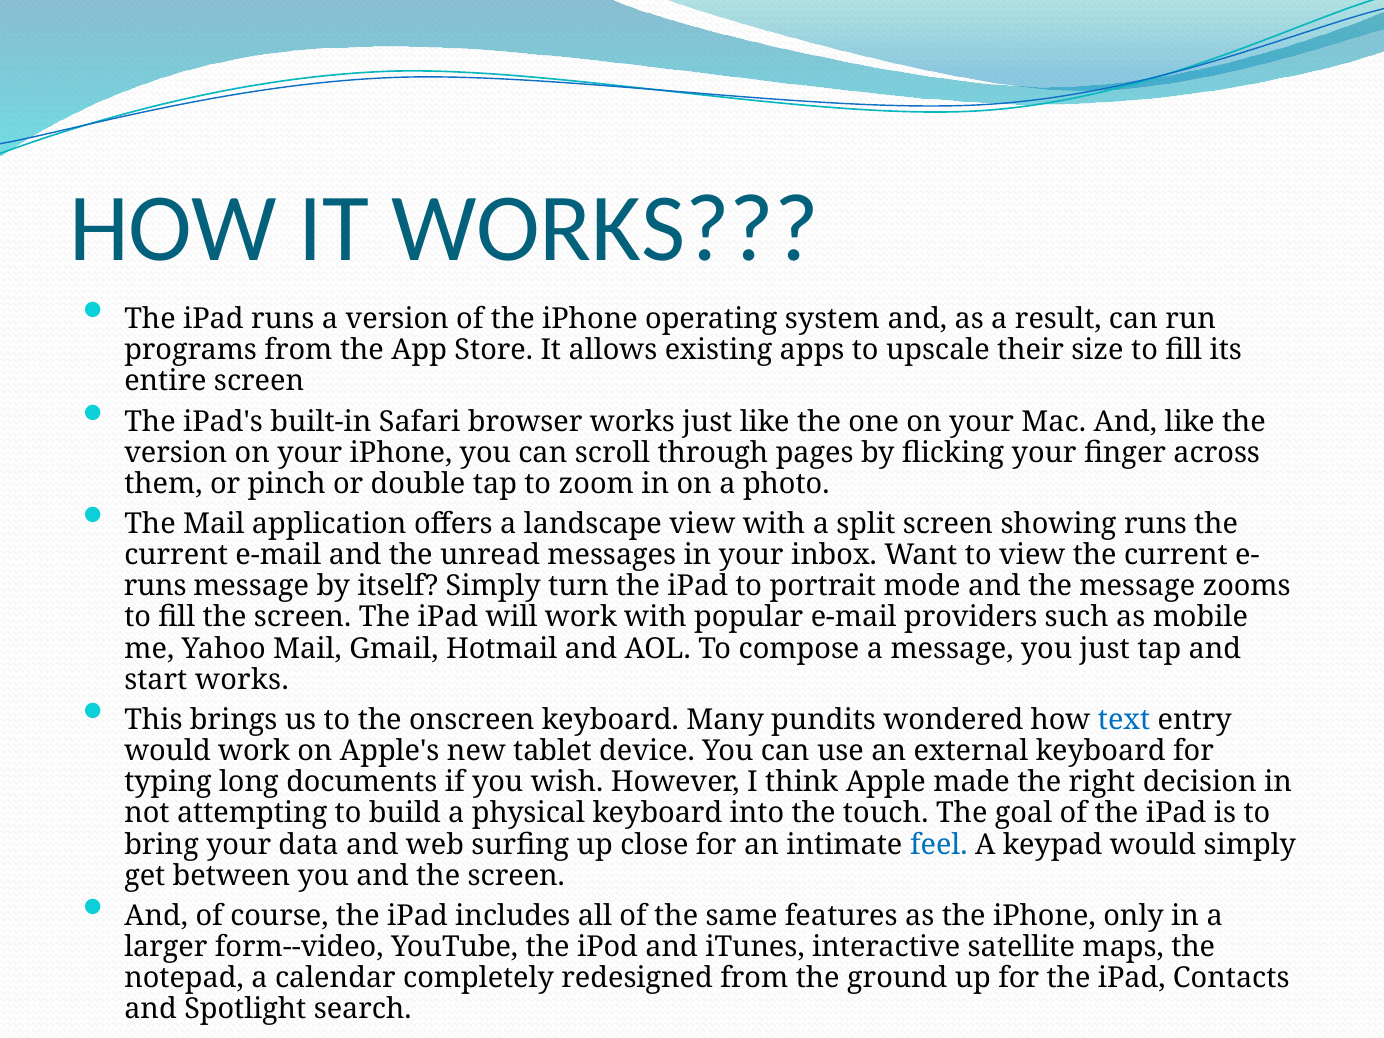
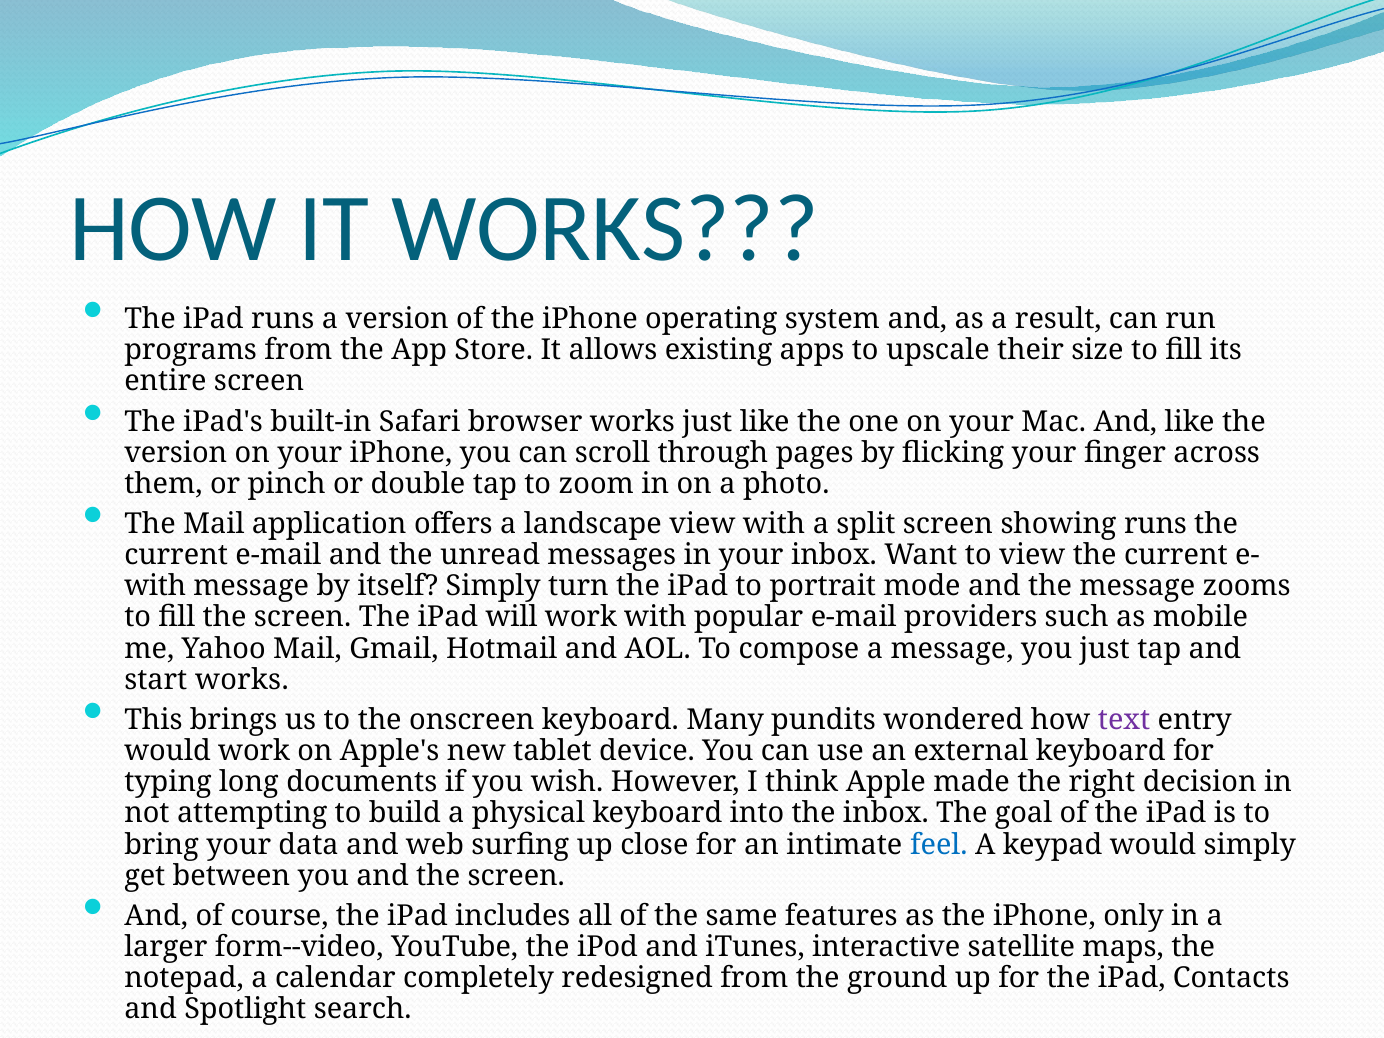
runs at (155, 586): runs -> with
text colour: blue -> purple
the touch: touch -> inbox
